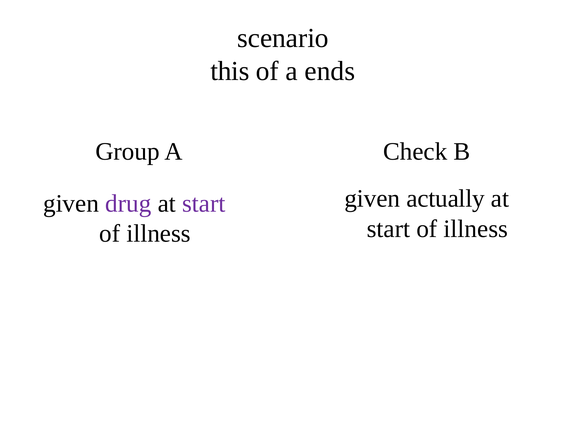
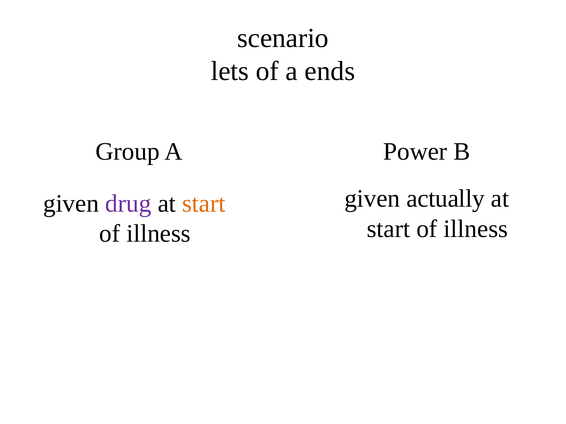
this: this -> lets
Check: Check -> Power
start at (204, 204) colour: purple -> orange
